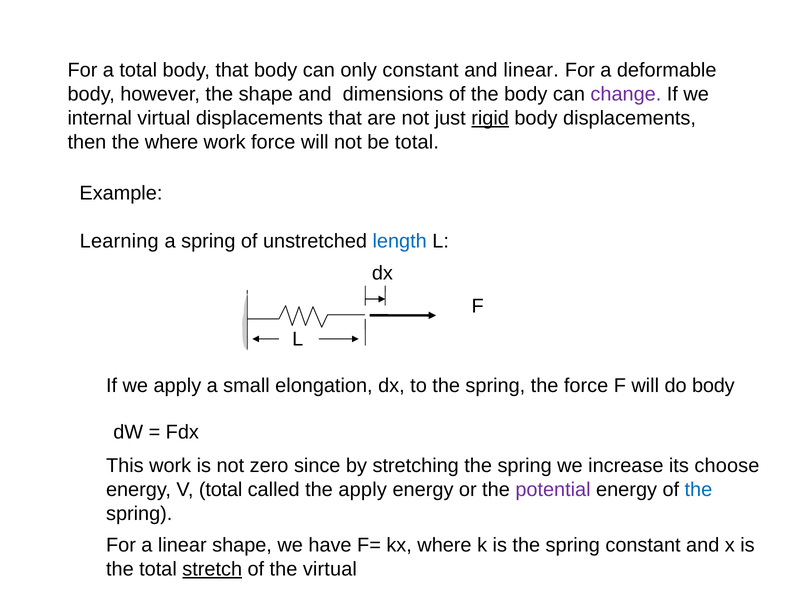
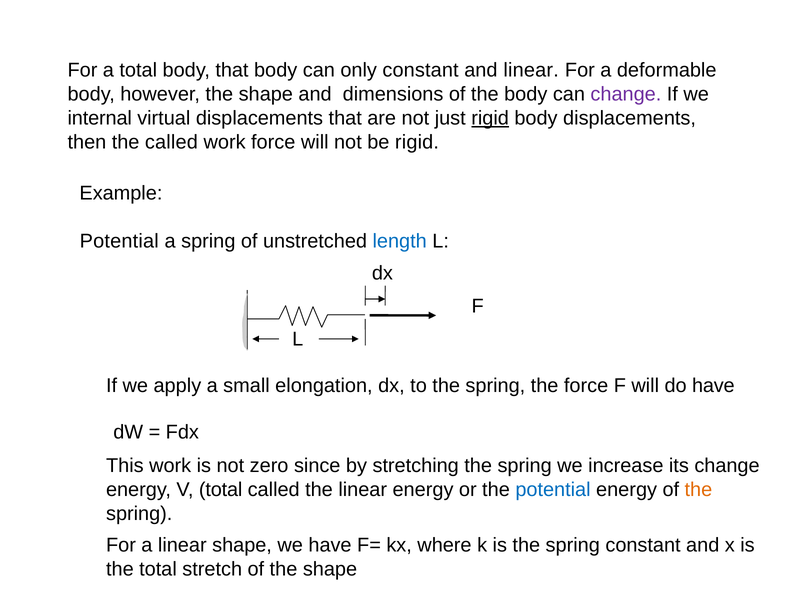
the where: where -> called
be total: total -> rigid
Learning at (119, 241): Learning -> Potential
do body: body -> have
its choose: choose -> change
the apply: apply -> linear
potential at (553, 489) colour: purple -> blue
the at (698, 489) colour: blue -> orange
stretch underline: present -> none
of the virtual: virtual -> shape
